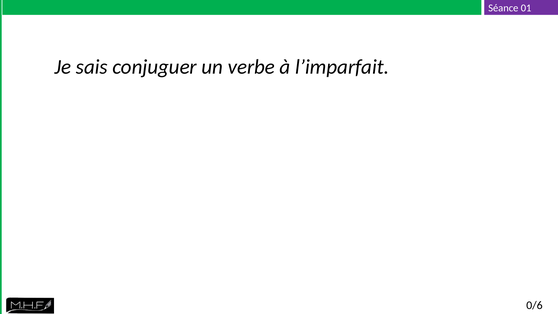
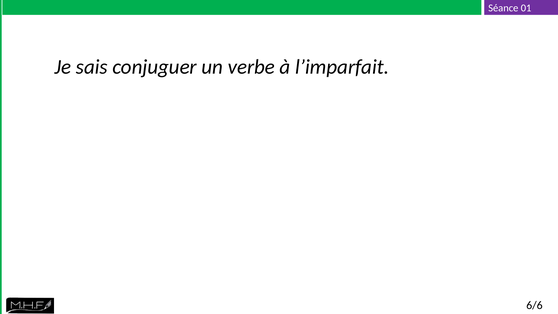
0/6: 0/6 -> 6/6
